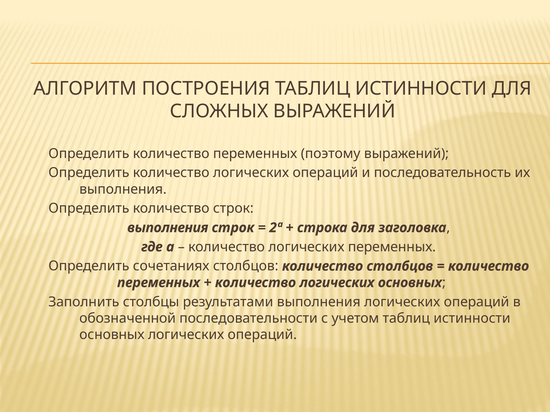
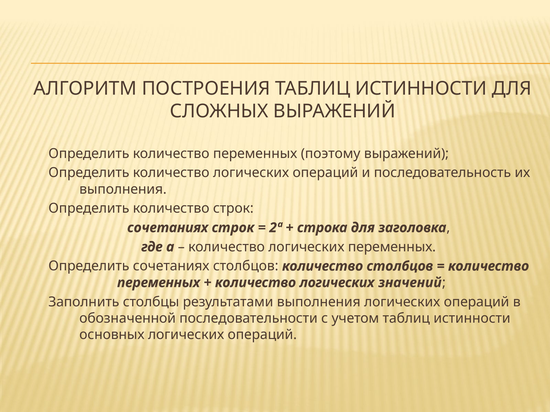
выполнения at (168, 228): выполнения -> сочетаниях
логических основных: основных -> значений
